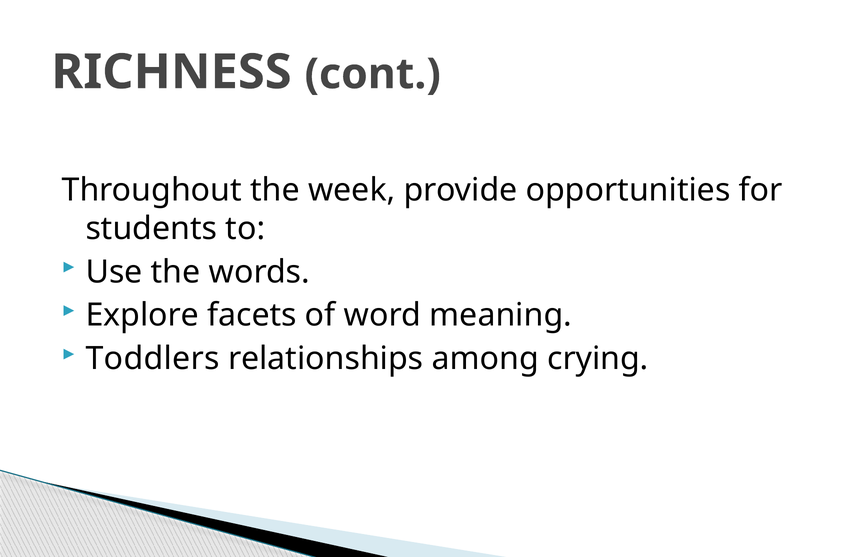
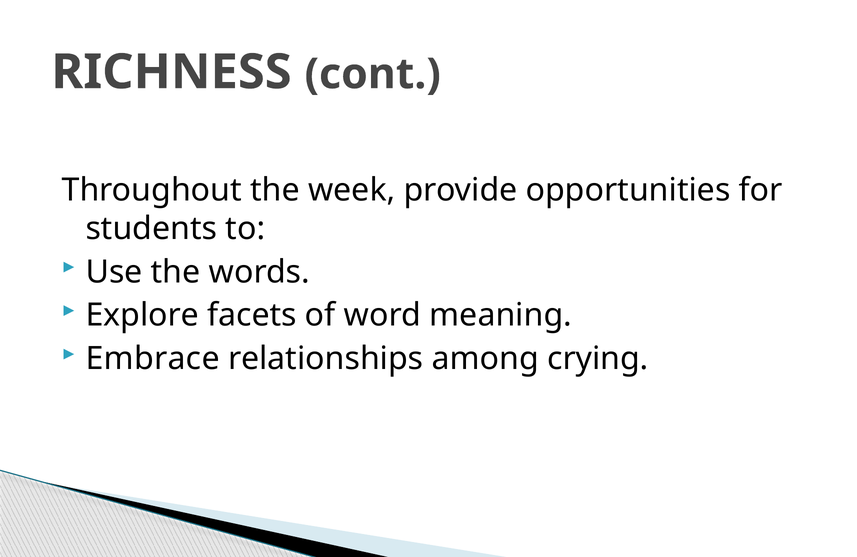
Toddlers: Toddlers -> Embrace
